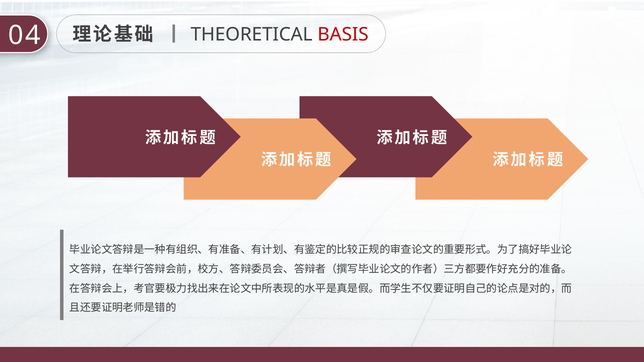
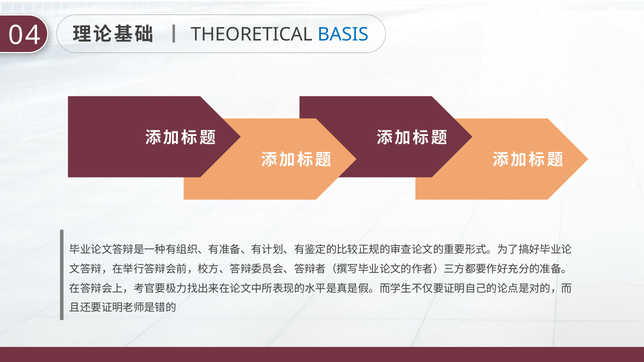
BASIS colour: red -> blue
